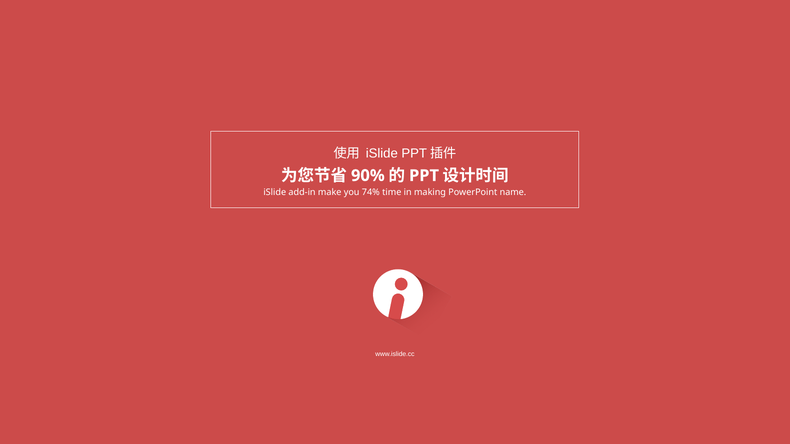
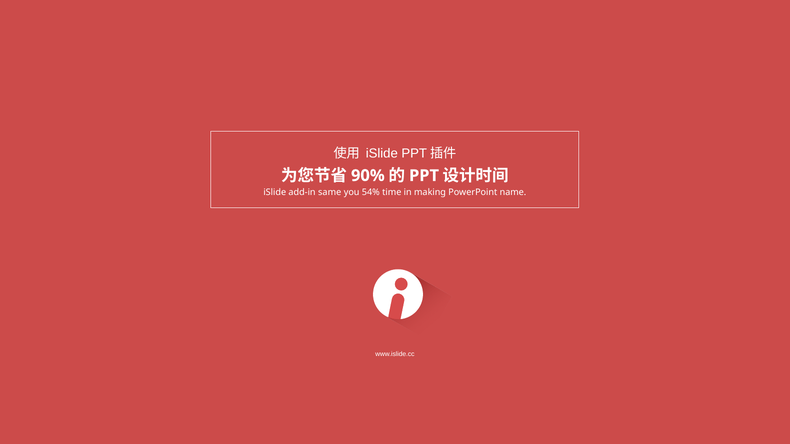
make: make -> same
74%: 74% -> 54%
